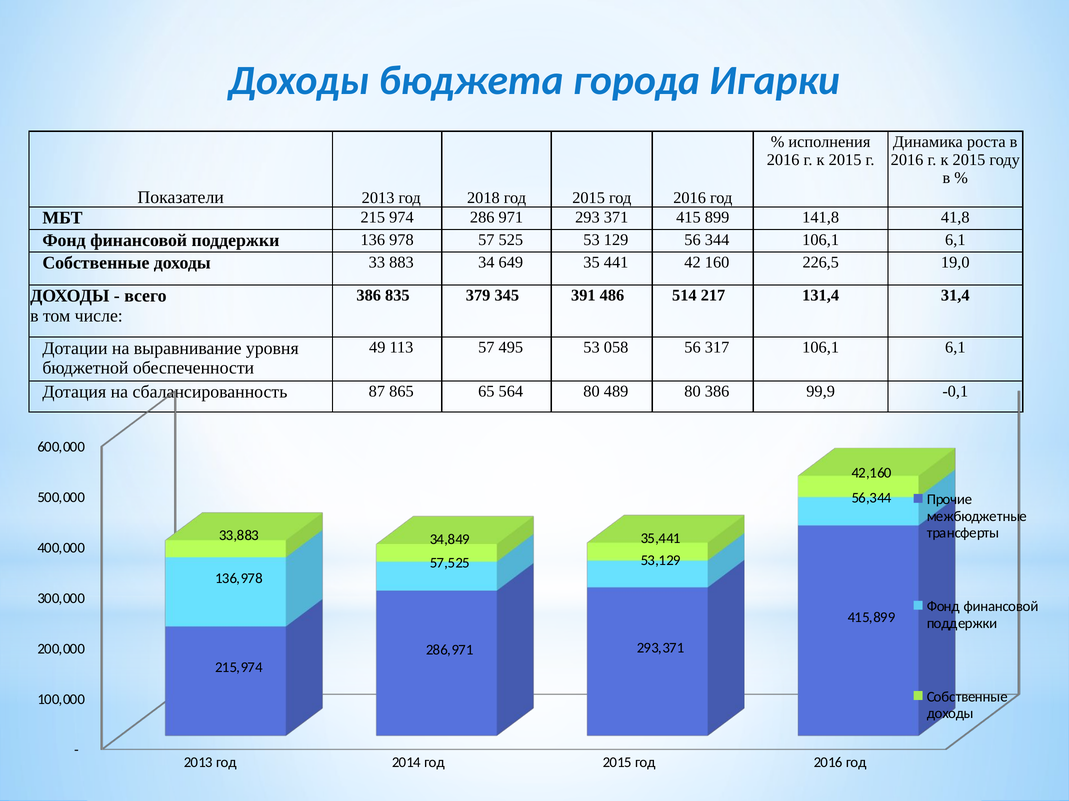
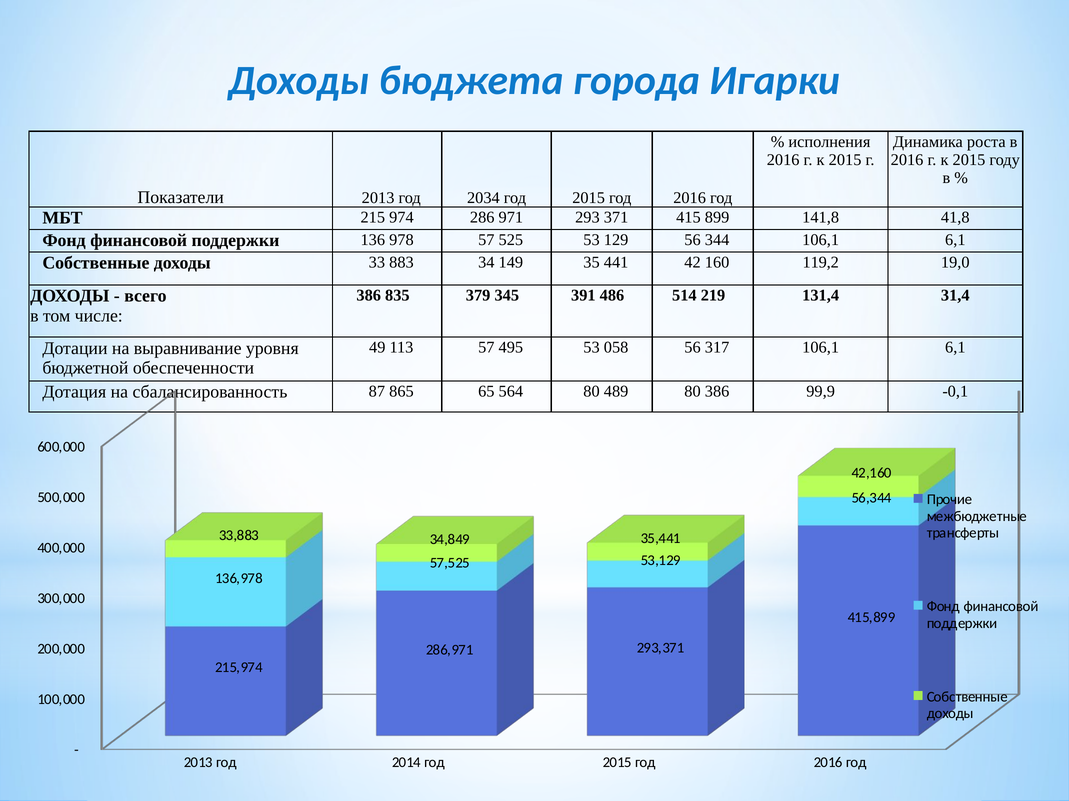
2018: 2018 -> 2034
649: 649 -> 149
226,5: 226,5 -> 119,2
217: 217 -> 219
